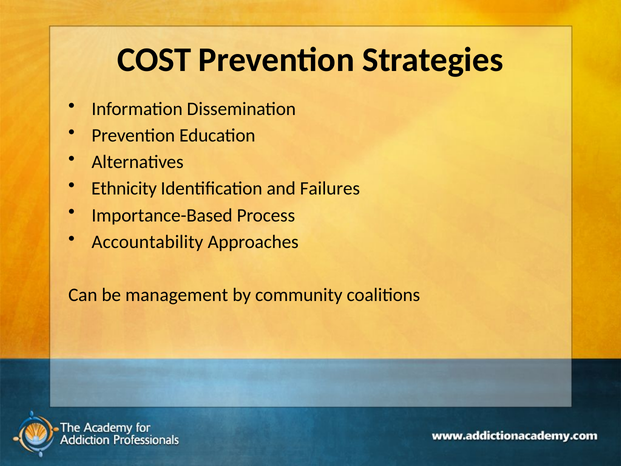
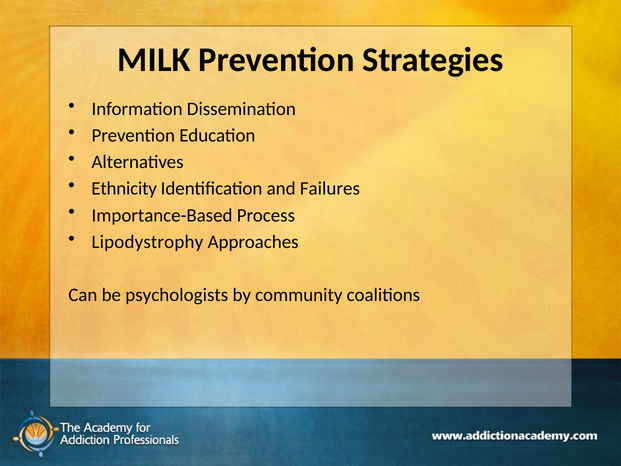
COST: COST -> MILK
Accountability: Accountability -> Lipodystrophy
management: management -> psychologists
